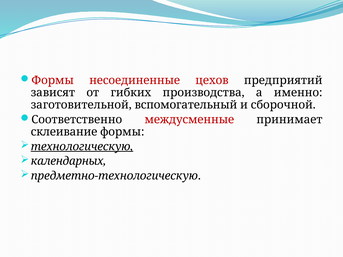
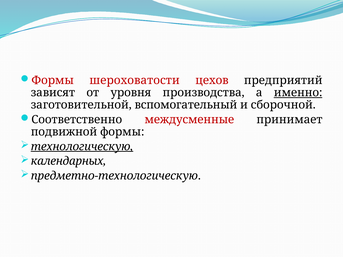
несоединенные: несоединенные -> шероховатости
гибких: гибких -> уровня
именно underline: none -> present
склеивание: склеивание -> подвижной
